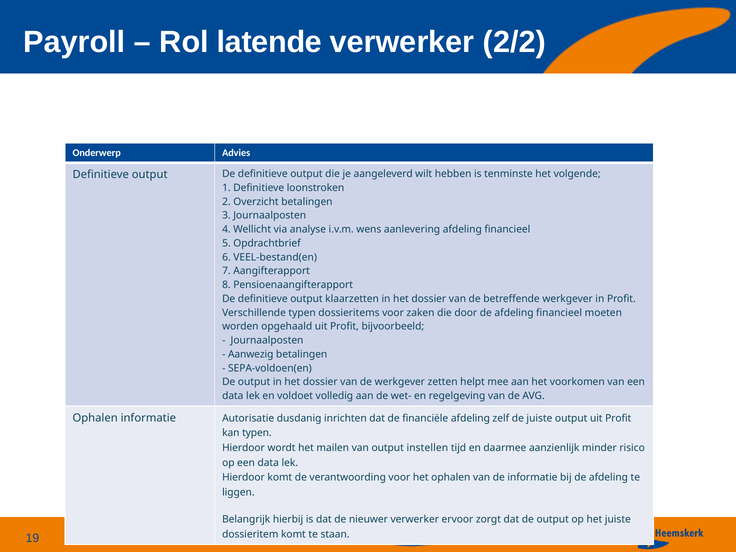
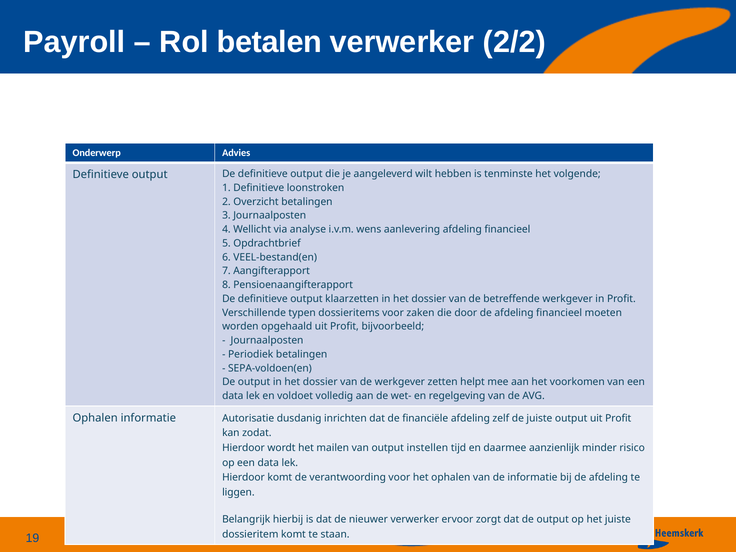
latende: latende -> betalen
Aanwezig: Aanwezig -> Periodiek
kan typen: typen -> zodat
